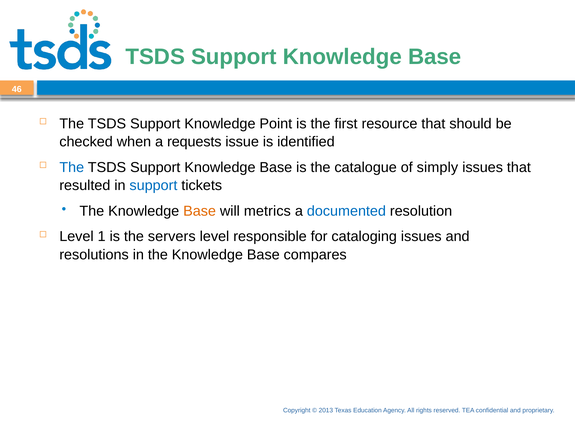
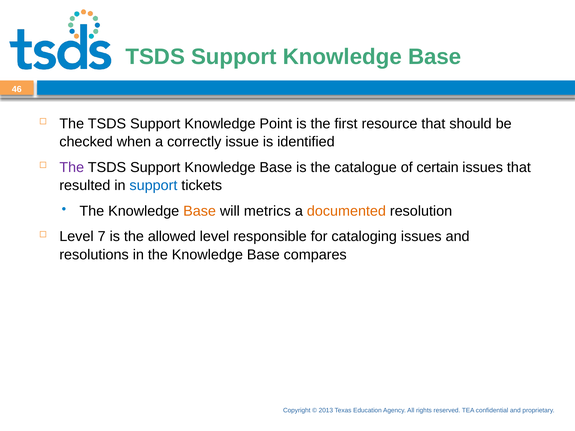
requests: requests -> correctly
The at (72, 167) colour: blue -> purple
simply: simply -> certain
documented colour: blue -> orange
1: 1 -> 7
servers: servers -> allowed
